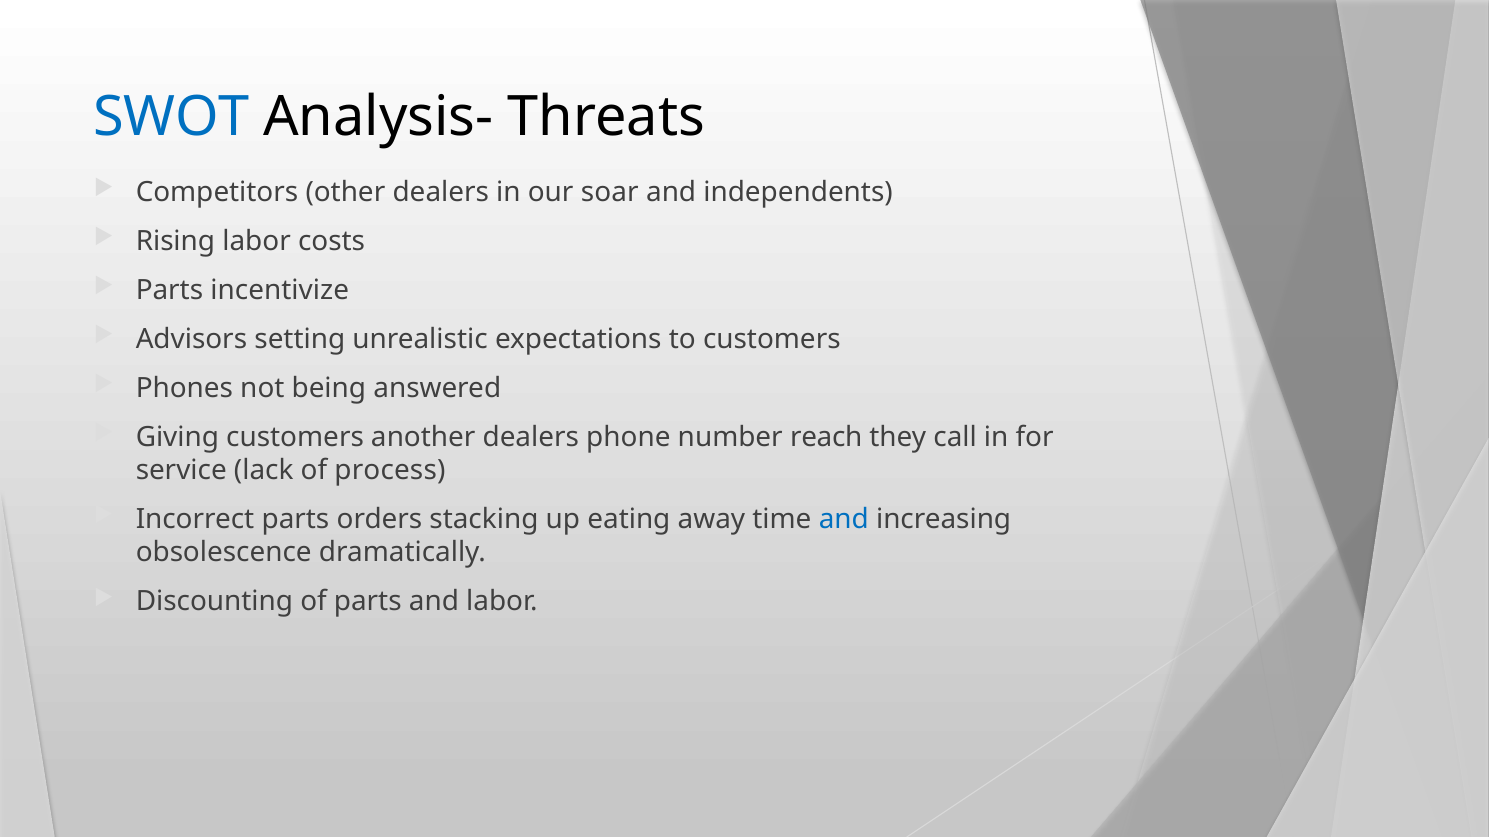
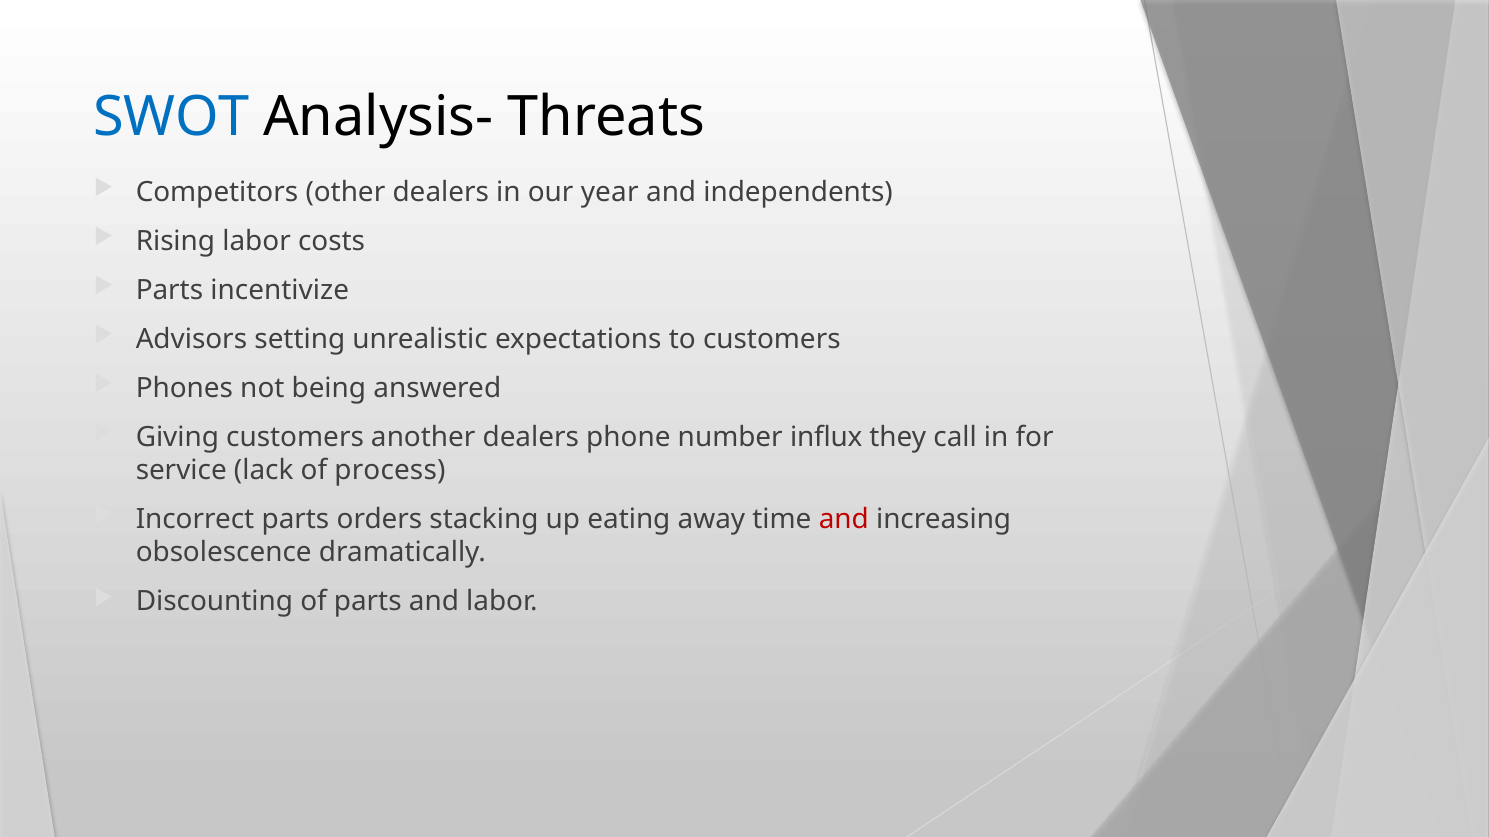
soar: soar -> year
reach: reach -> influx
and at (844, 520) colour: blue -> red
